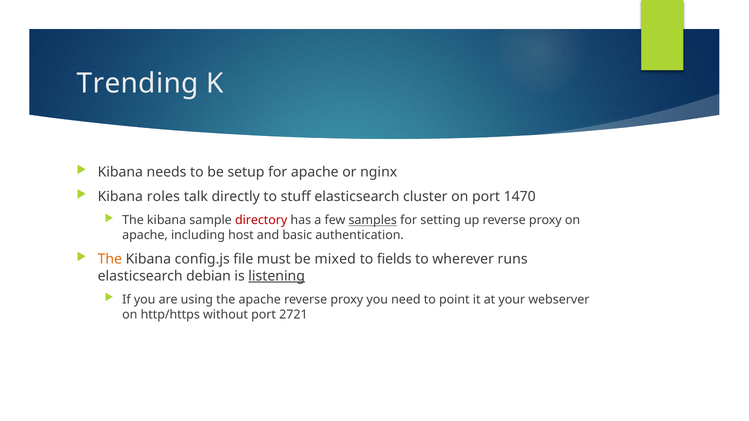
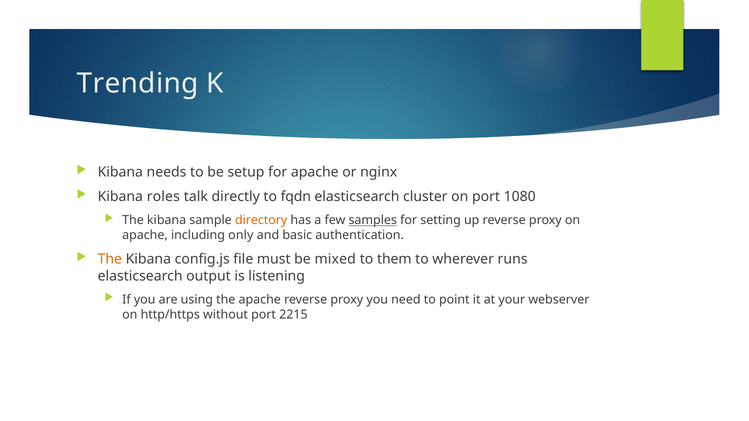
stuff: stuff -> fqdn
1470: 1470 -> 1080
directory colour: red -> orange
host: host -> only
fields: fields -> them
debian: debian -> output
listening underline: present -> none
2721: 2721 -> 2215
